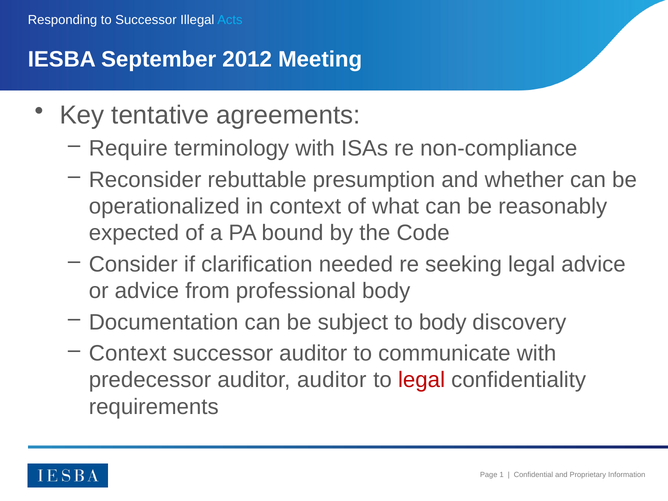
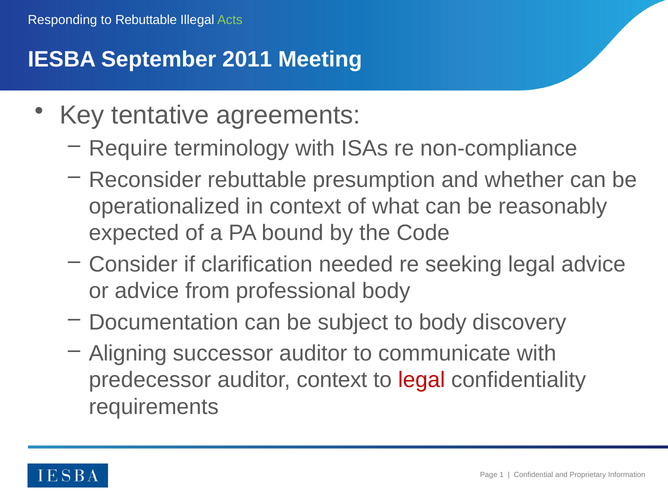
to Successor: Successor -> Rebuttable
Acts colour: light blue -> light green
2012: 2012 -> 2011
Context at (128, 353): Context -> Aligning
auditor auditor: auditor -> context
